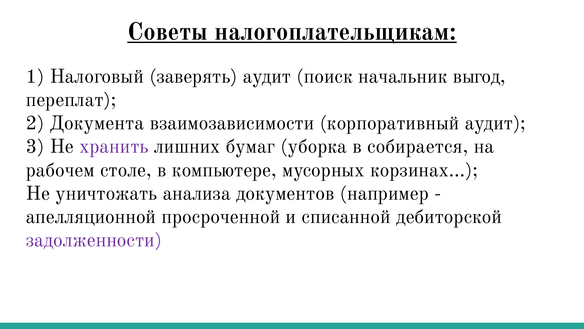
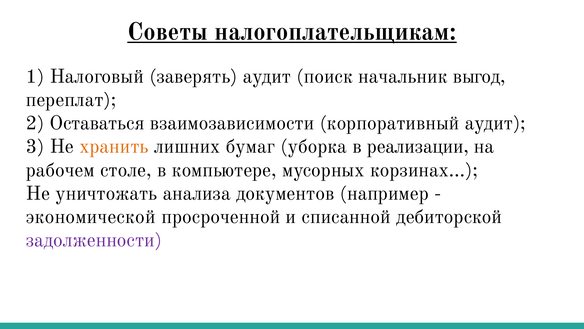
Документа: Документа -> Оставаться
хранить colour: purple -> orange
собирается: собирается -> реализации
апелляционной: апелляционной -> экономической
